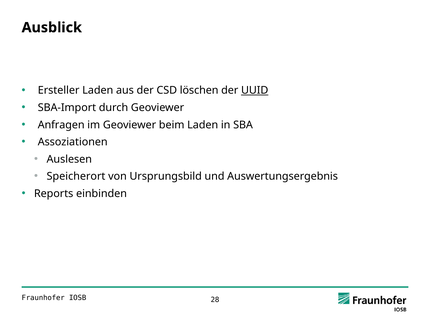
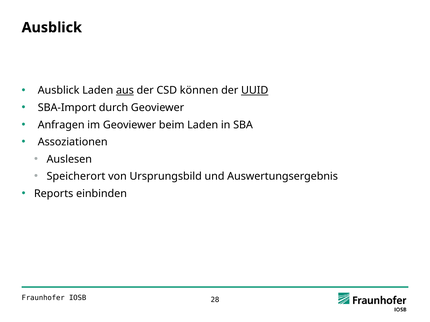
Ersteller at (59, 91): Ersteller -> Ausblick
aus underline: none -> present
löschen: löschen -> können
